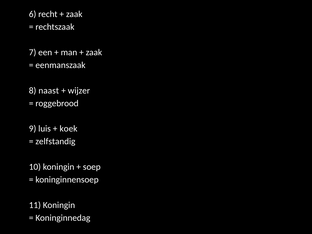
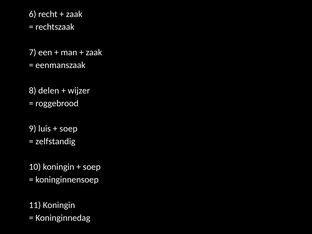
naast: naast -> delen
koek at (69, 129): koek -> soep
